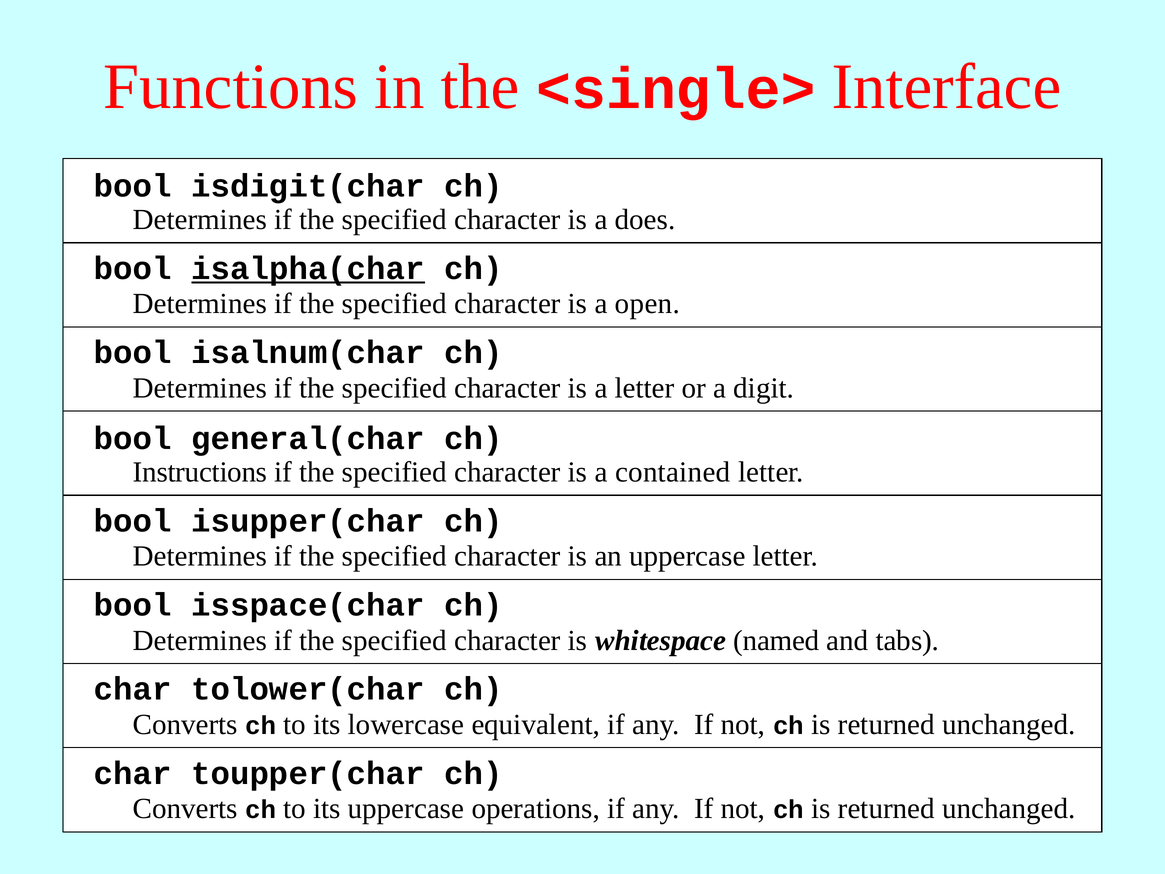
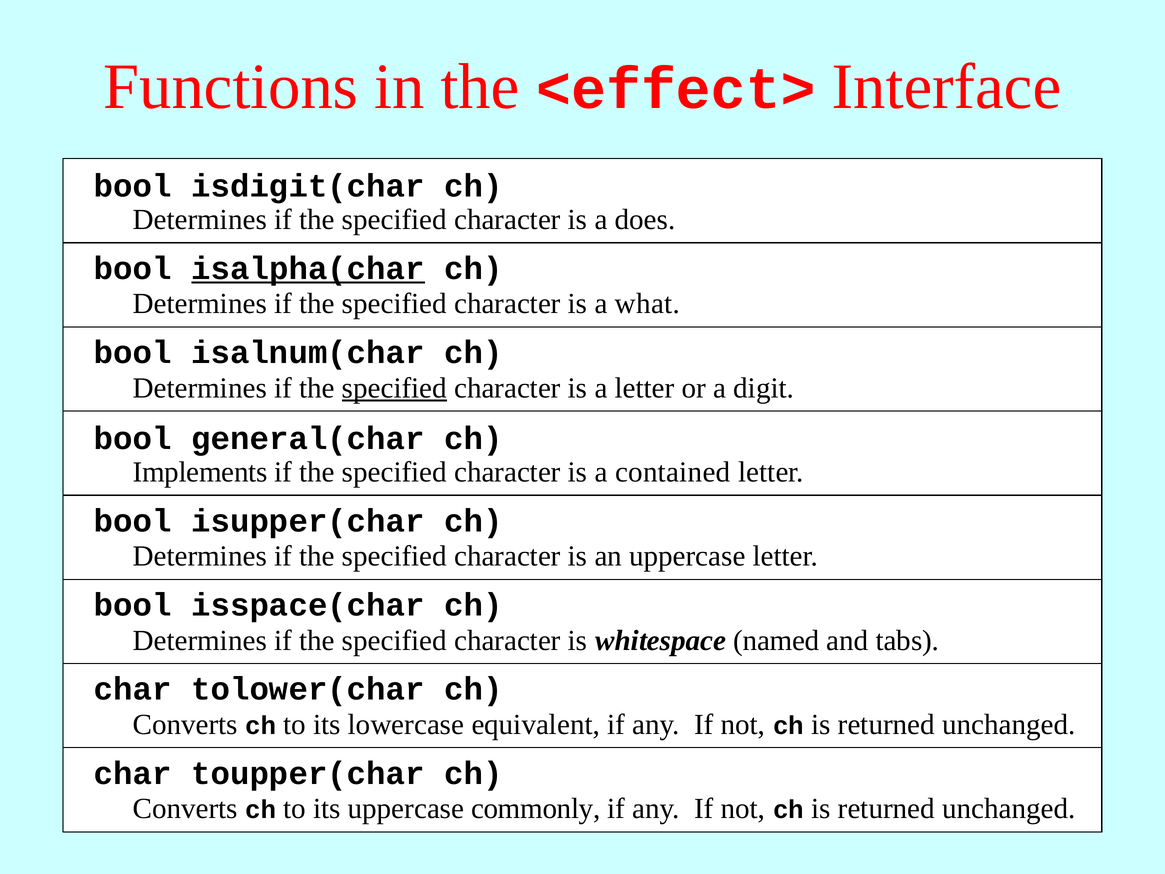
<single>: <single> -> <effect>
open: open -> what
specified at (394, 388) underline: none -> present
Instructions: Instructions -> Implements
operations: operations -> commonly
